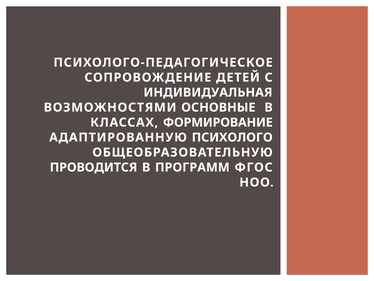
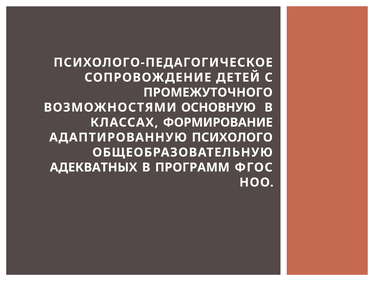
ИНДИВИДУАЛЬНАЯ: ИНДИВИДУАЛЬНАЯ -> ПРОМЕЖУТОЧНОГО
ОСНОВНЫЕ: ОСНОВНЫЕ -> ОСНОВНУЮ
ПРОВОДИТСЯ: ПРОВОДИТСЯ -> АДЕКВАТНЫХ
